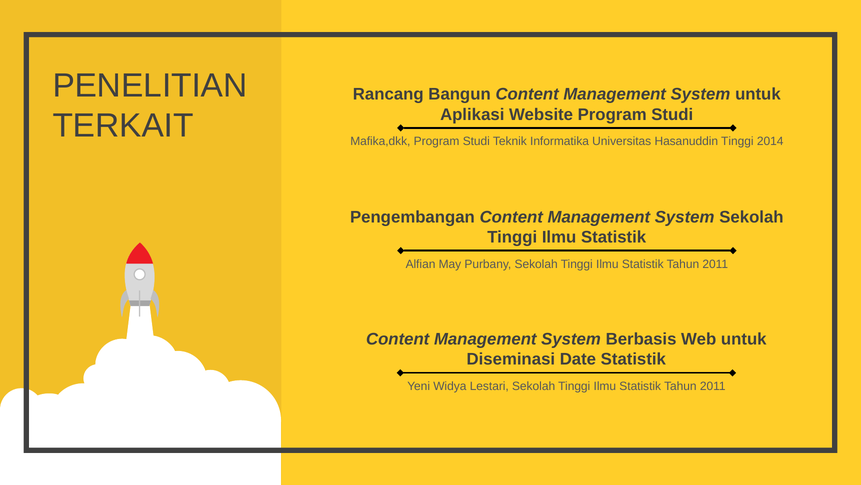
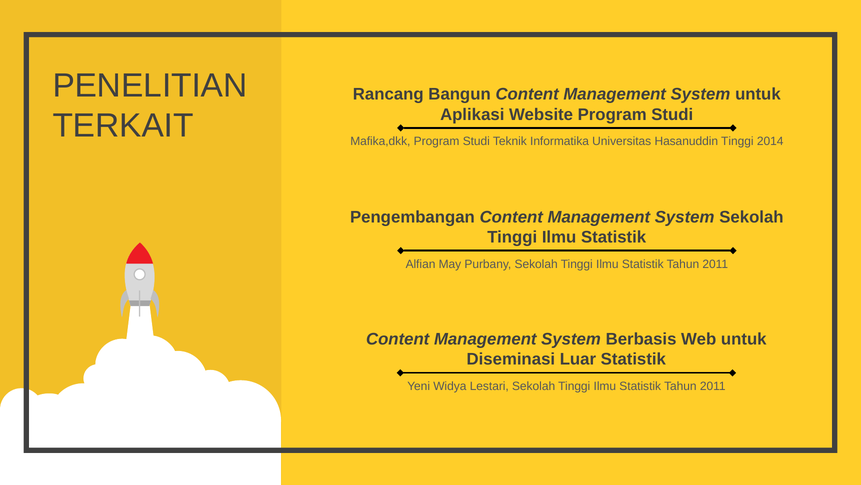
Date: Date -> Luar
